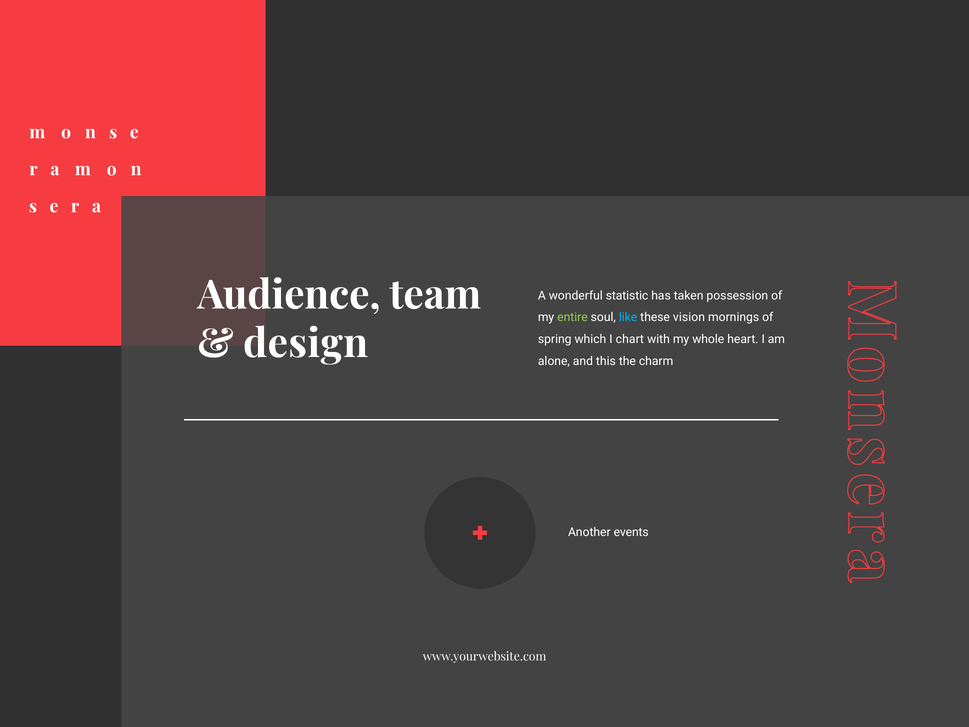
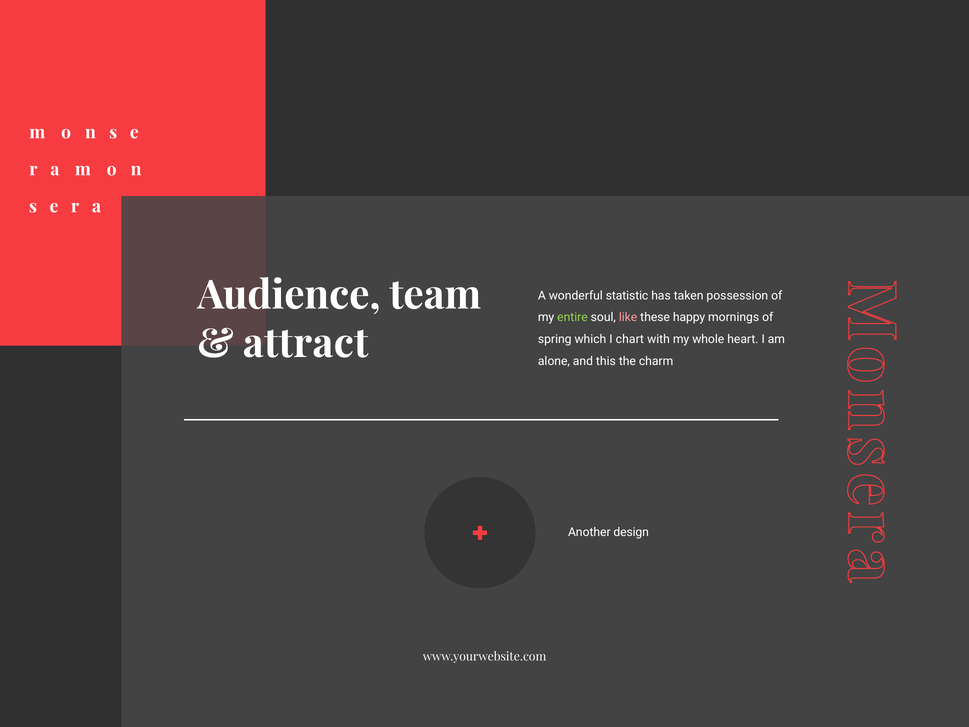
like colour: light blue -> pink
vision: vision -> happy
design: design -> attract
events: events -> design
